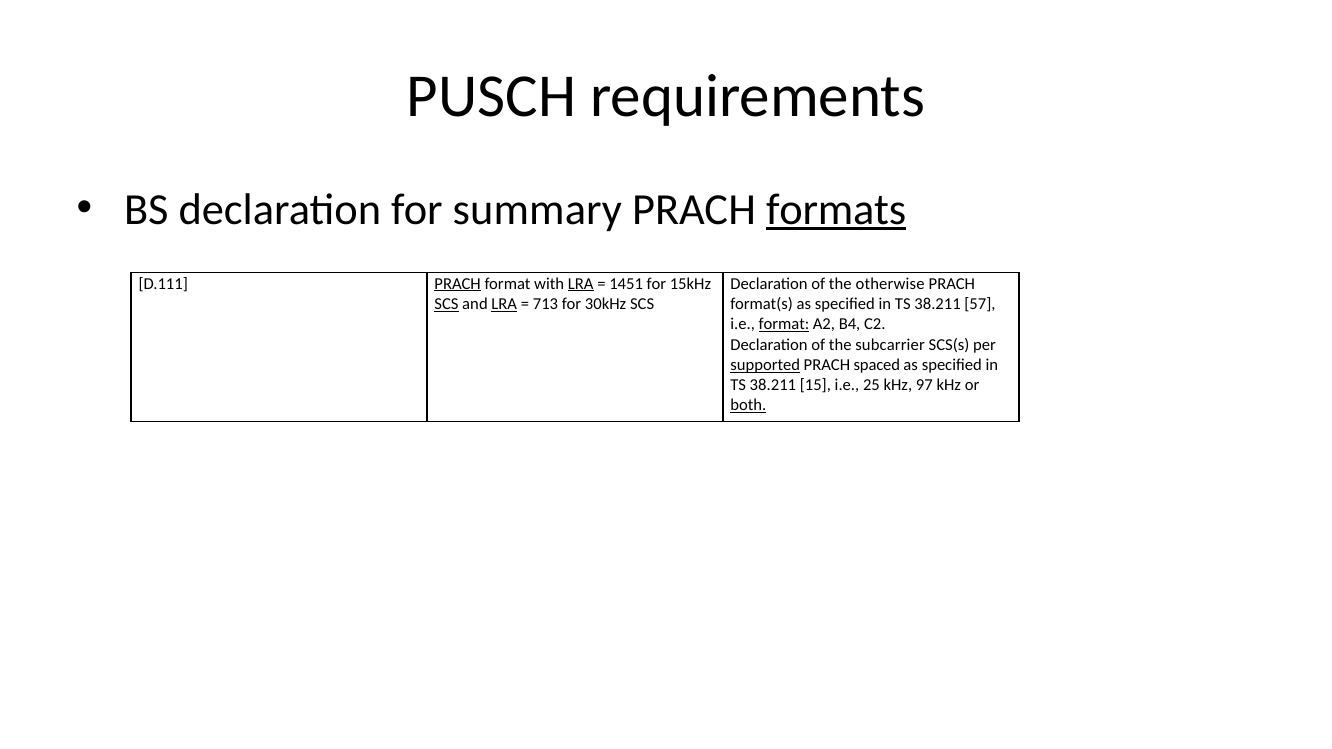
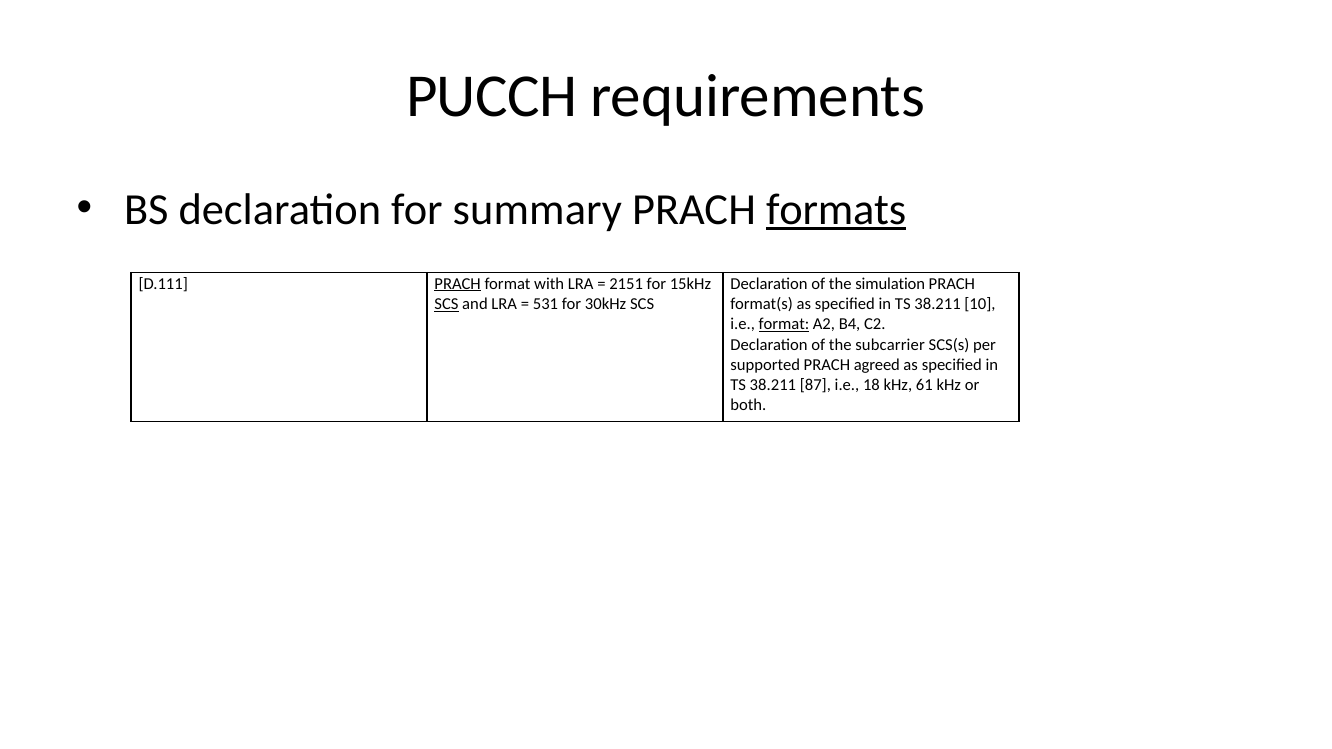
PUSCH: PUSCH -> PUCCH
LRA at (581, 284) underline: present -> none
1451: 1451 -> 2151
otherwise: otherwise -> simulation
LRA at (504, 304) underline: present -> none
713: 713 -> 531
57: 57 -> 10
supported underline: present -> none
spaced: spaced -> agreed
15: 15 -> 87
25: 25 -> 18
97: 97 -> 61
both underline: present -> none
